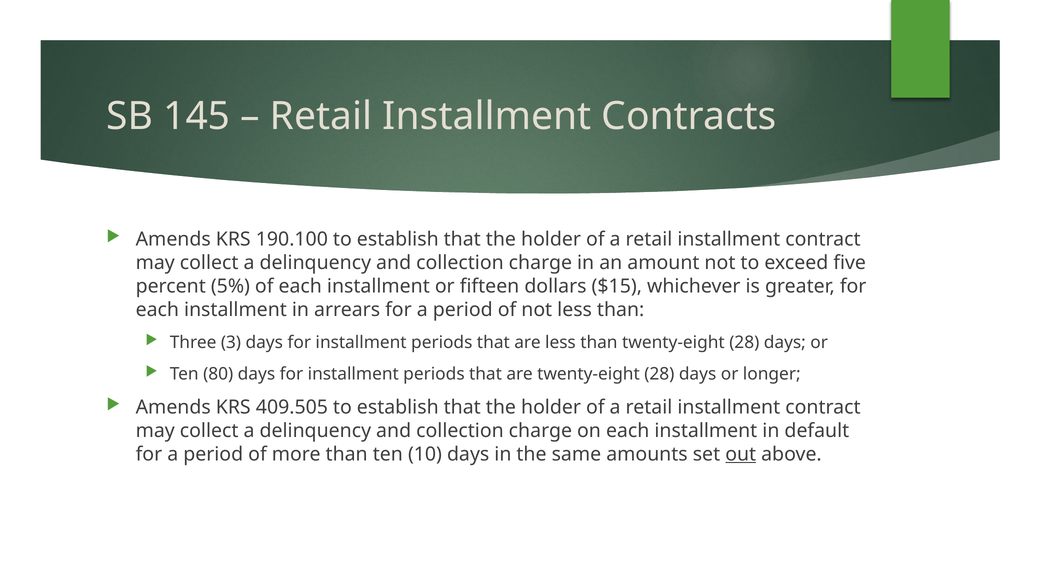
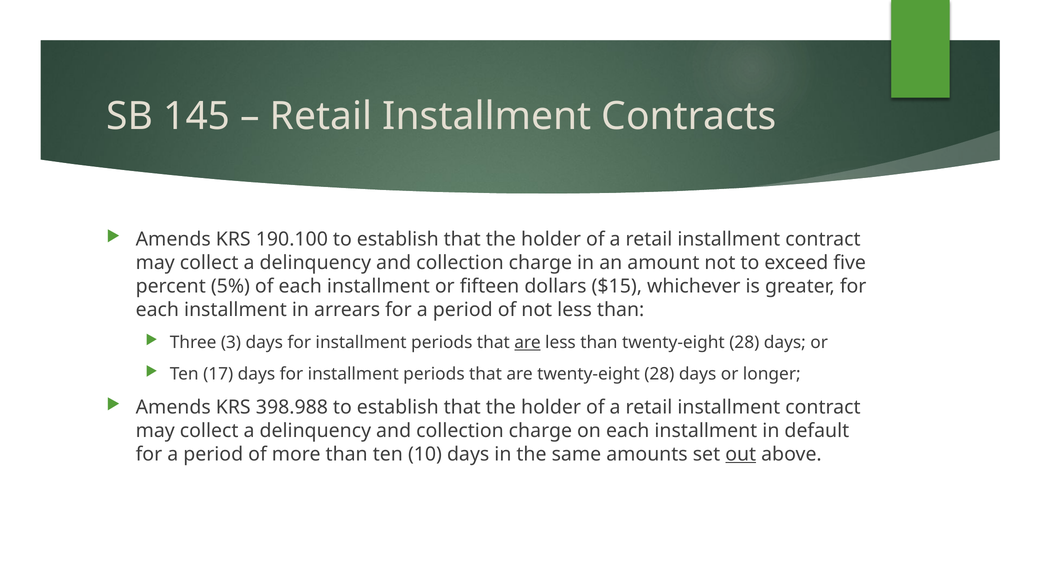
are at (528, 342) underline: none -> present
80: 80 -> 17
409.505: 409.505 -> 398.988
